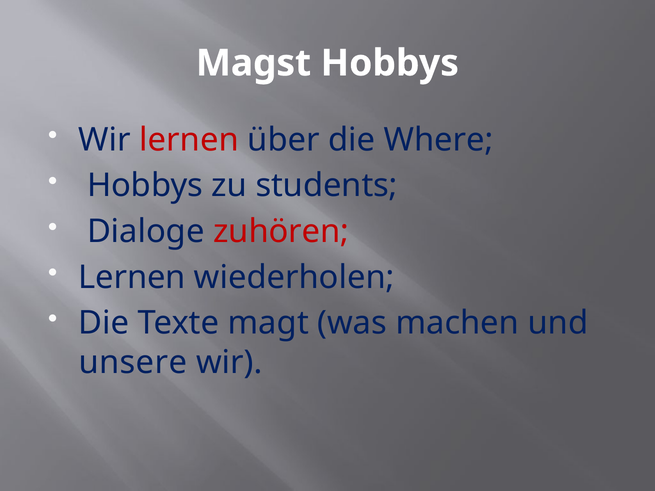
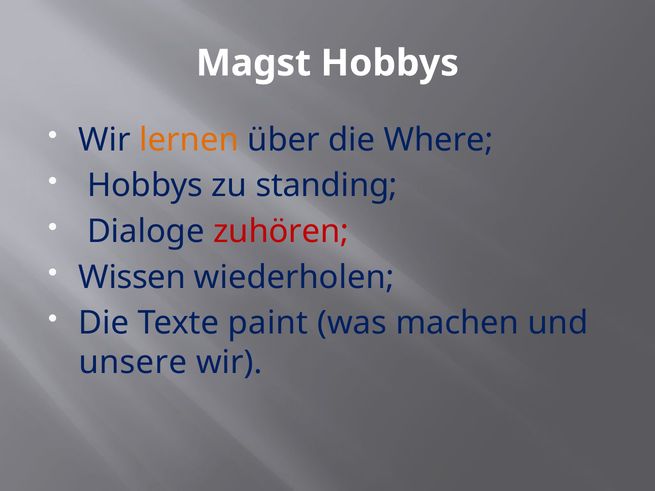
lernen at (189, 140) colour: red -> orange
students: students -> standing
Lernen at (132, 277): Lernen -> Wissen
magt: magt -> paint
